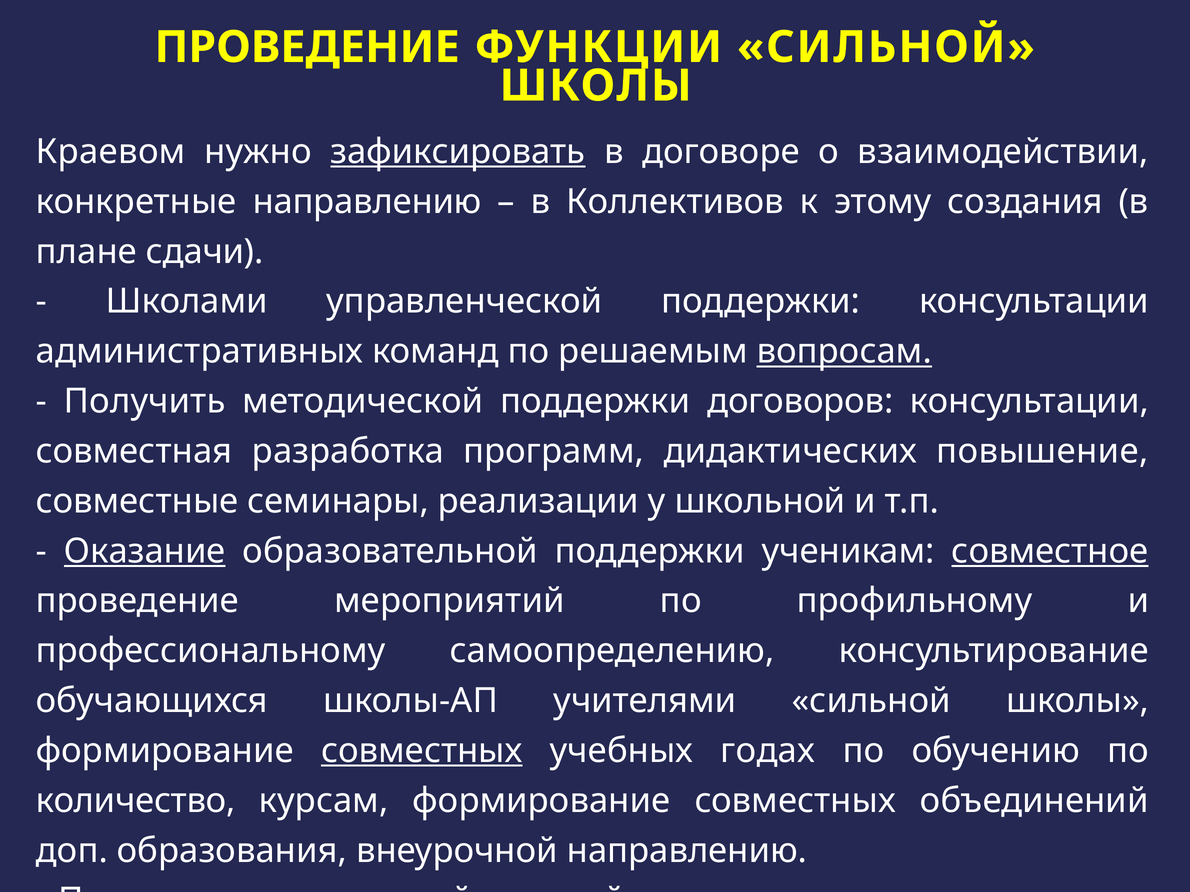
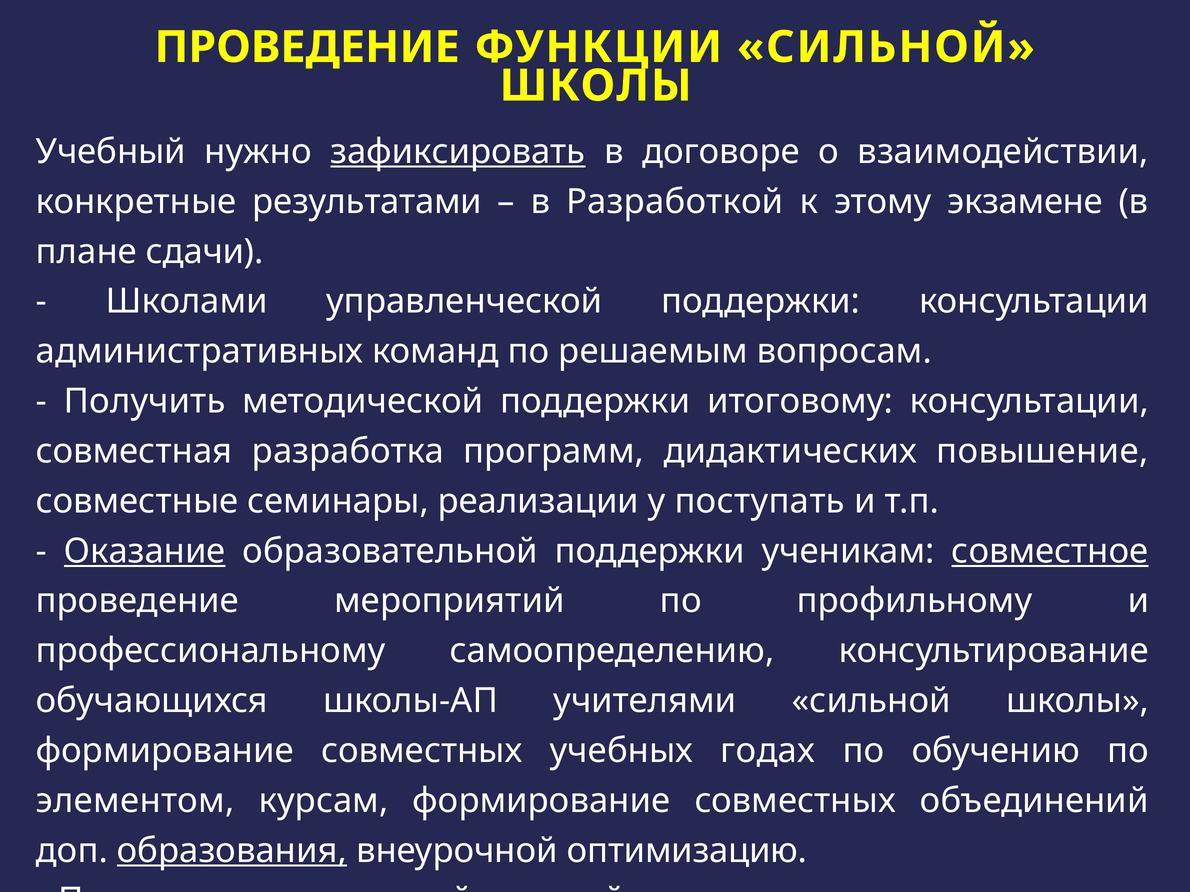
Краевом: Краевом -> Учебный
конкретные направлению: направлению -> результатами
Коллективов: Коллективов -> Разработкой
создания: создания -> экзамене
вопросам underline: present -> none
договоров: договоров -> итоговому
школьной: школьной -> поступать
совместных at (422, 751) underline: present -> none
количество: количество -> элементом
образования underline: none -> present
внеурочной направлению: направлению -> оптимизацию
